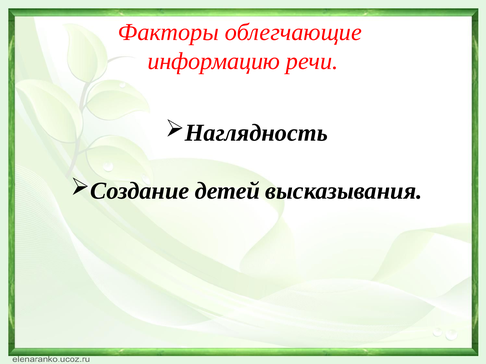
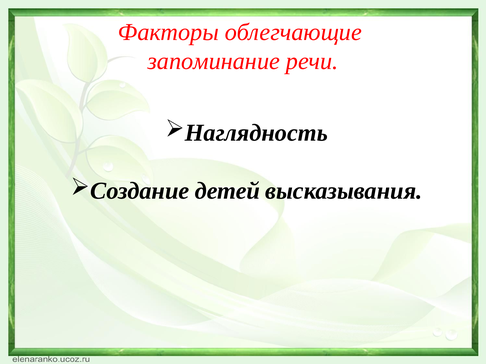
информацию: информацию -> запоминание
